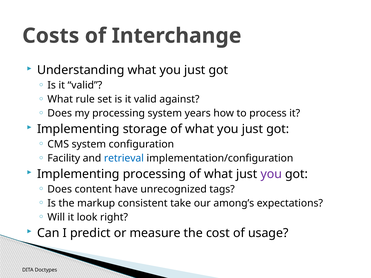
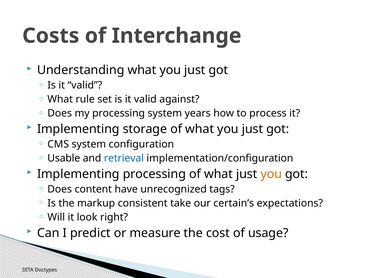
Facility: Facility -> Usable
you at (271, 174) colour: purple -> orange
among’s: among’s -> certain’s
